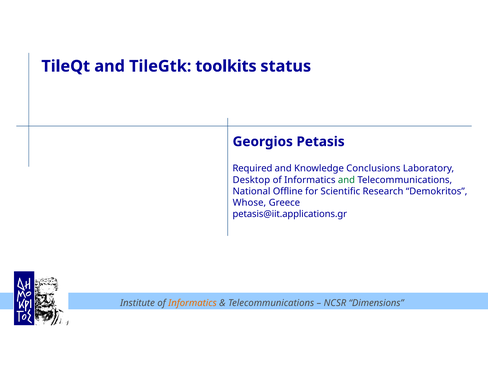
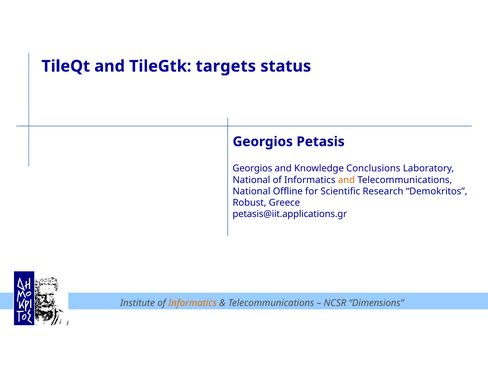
toolkits: toolkits -> targets
Required at (252, 168): Required -> Georgios
Desktop at (251, 180): Desktop -> National
and at (346, 180) colour: green -> orange
Whose: Whose -> Robust
